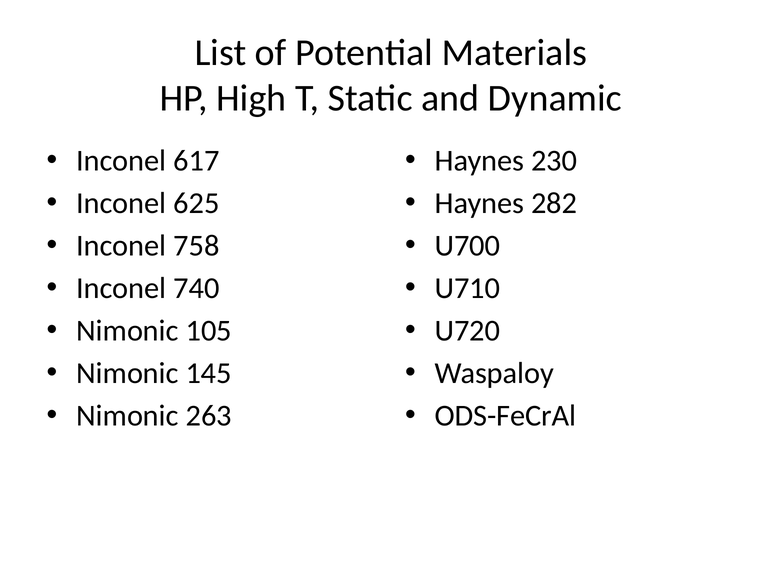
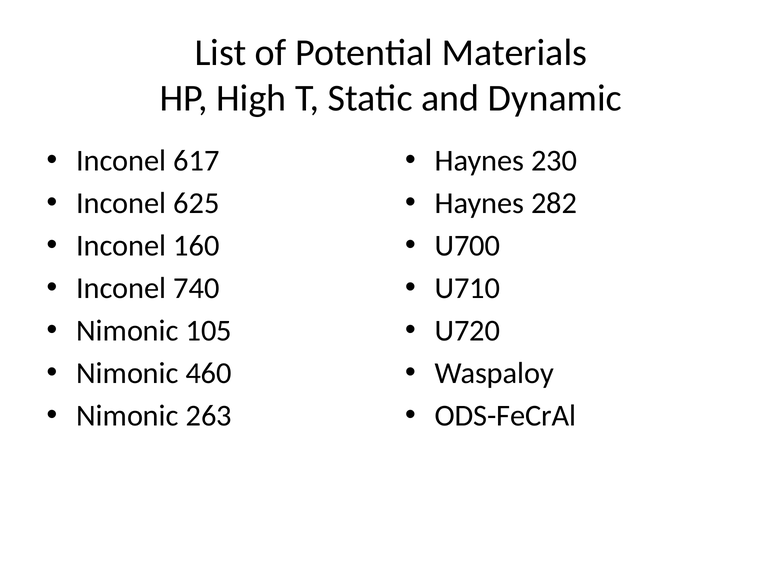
758: 758 -> 160
145: 145 -> 460
